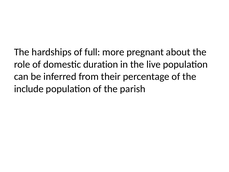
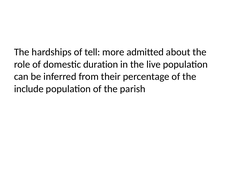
full: full -> tell
pregnant: pregnant -> admitted
